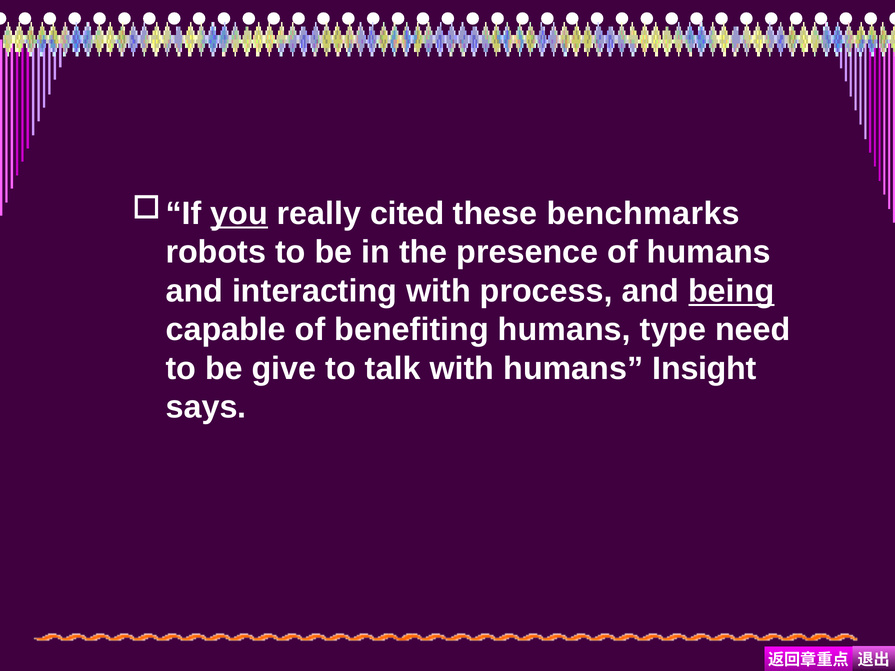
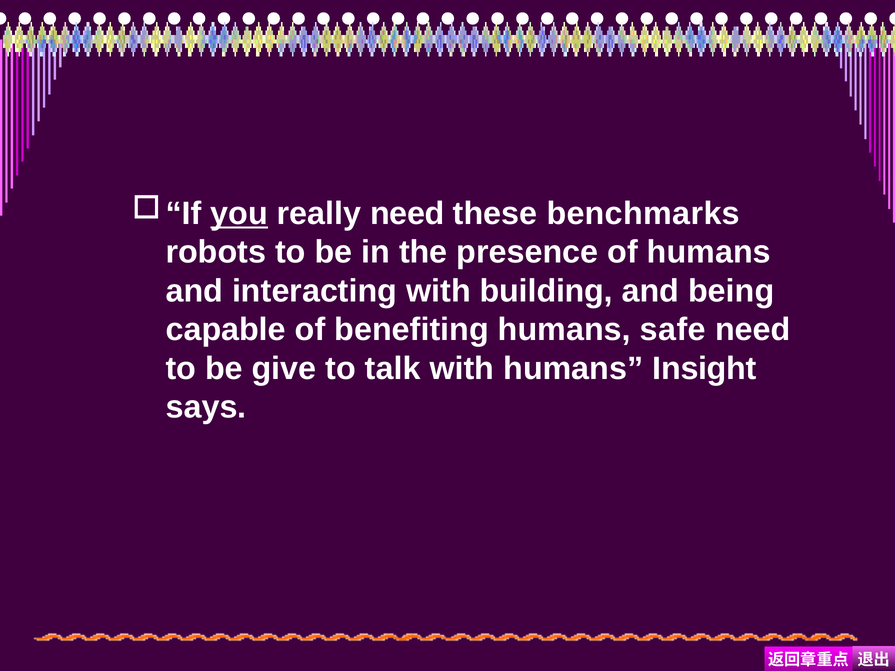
really cited: cited -> need
process: process -> building
being underline: present -> none
type: type -> safe
